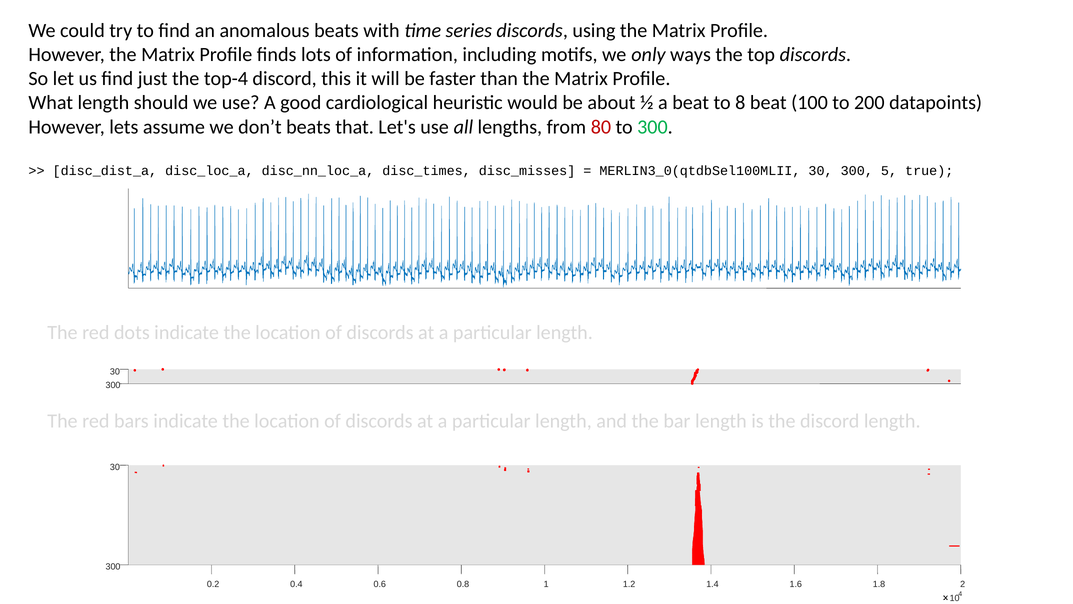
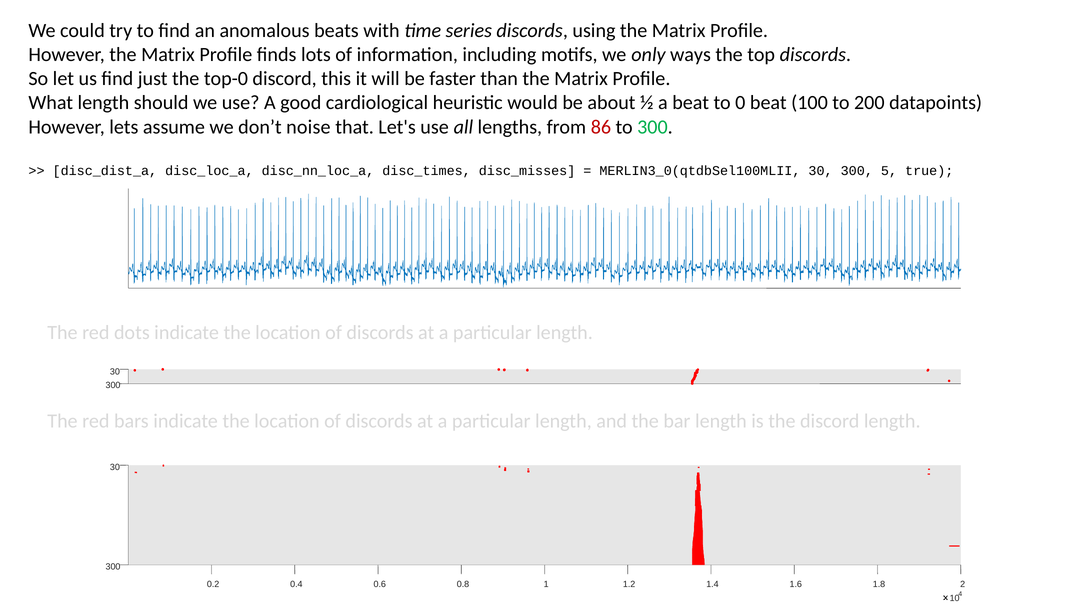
top-4: top-4 -> top-0
8: 8 -> 0
don’t beats: beats -> noise
80: 80 -> 86
